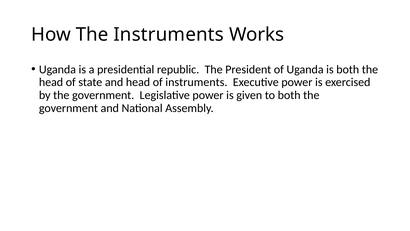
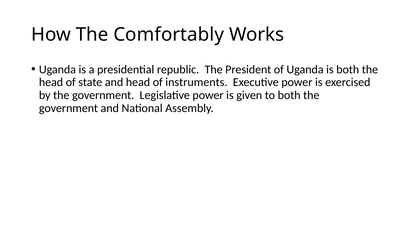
The Instruments: Instruments -> Comfortably
